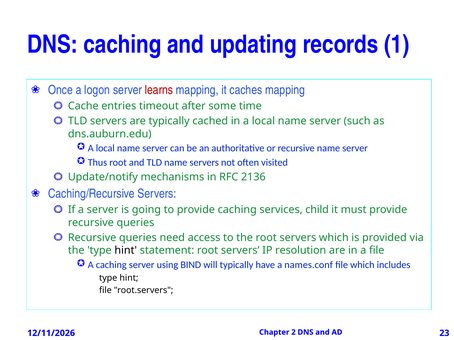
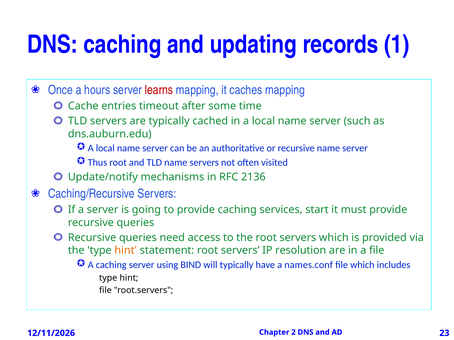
logon: logon -> hours
child: child -> start
hint at (126, 251) colour: black -> orange
